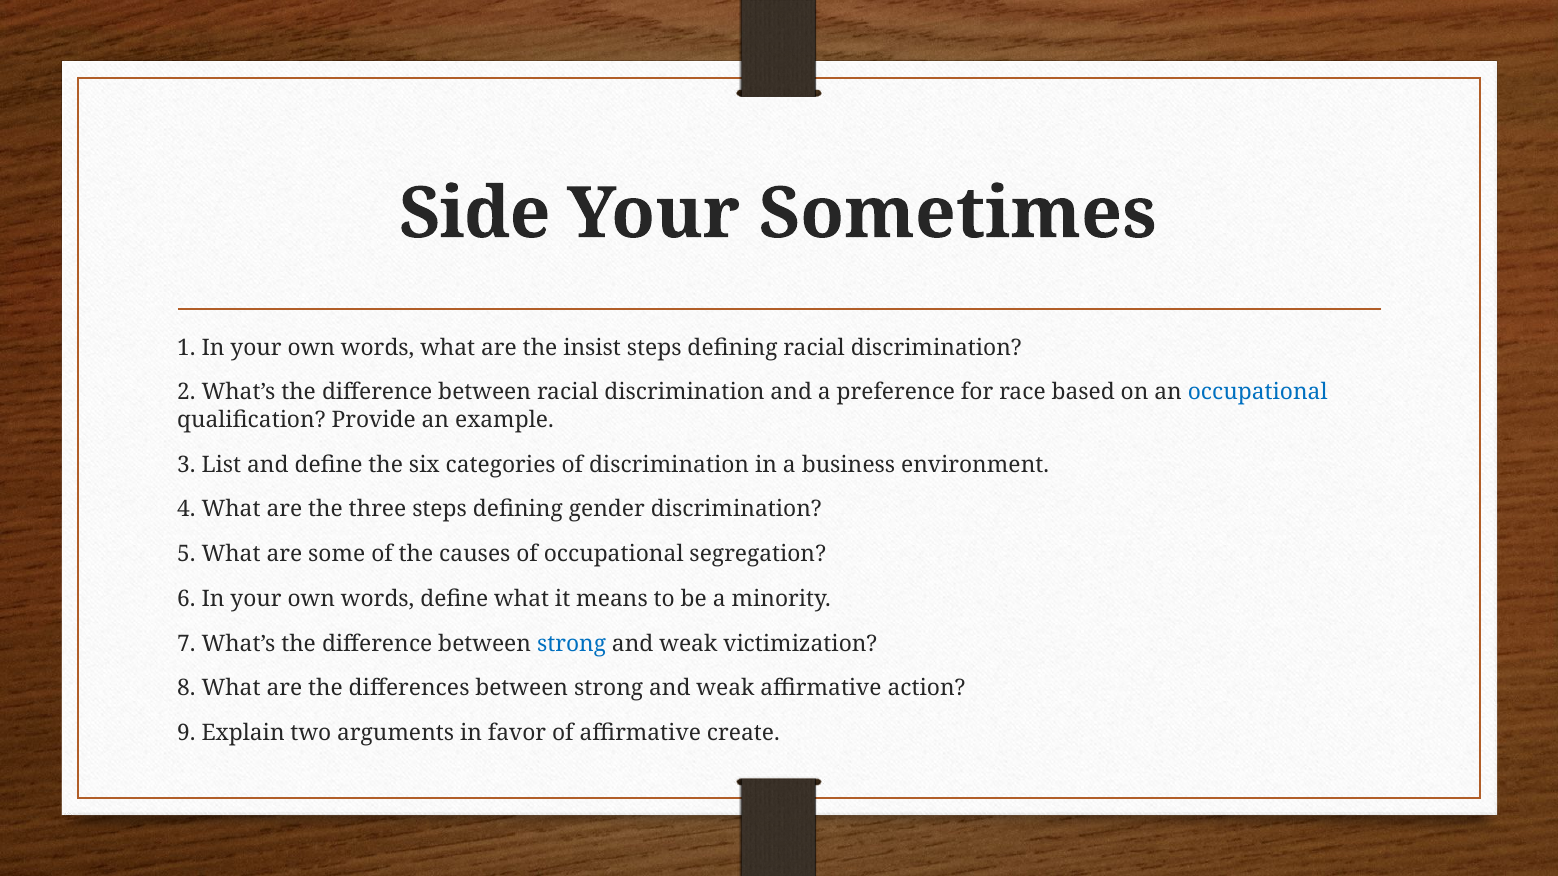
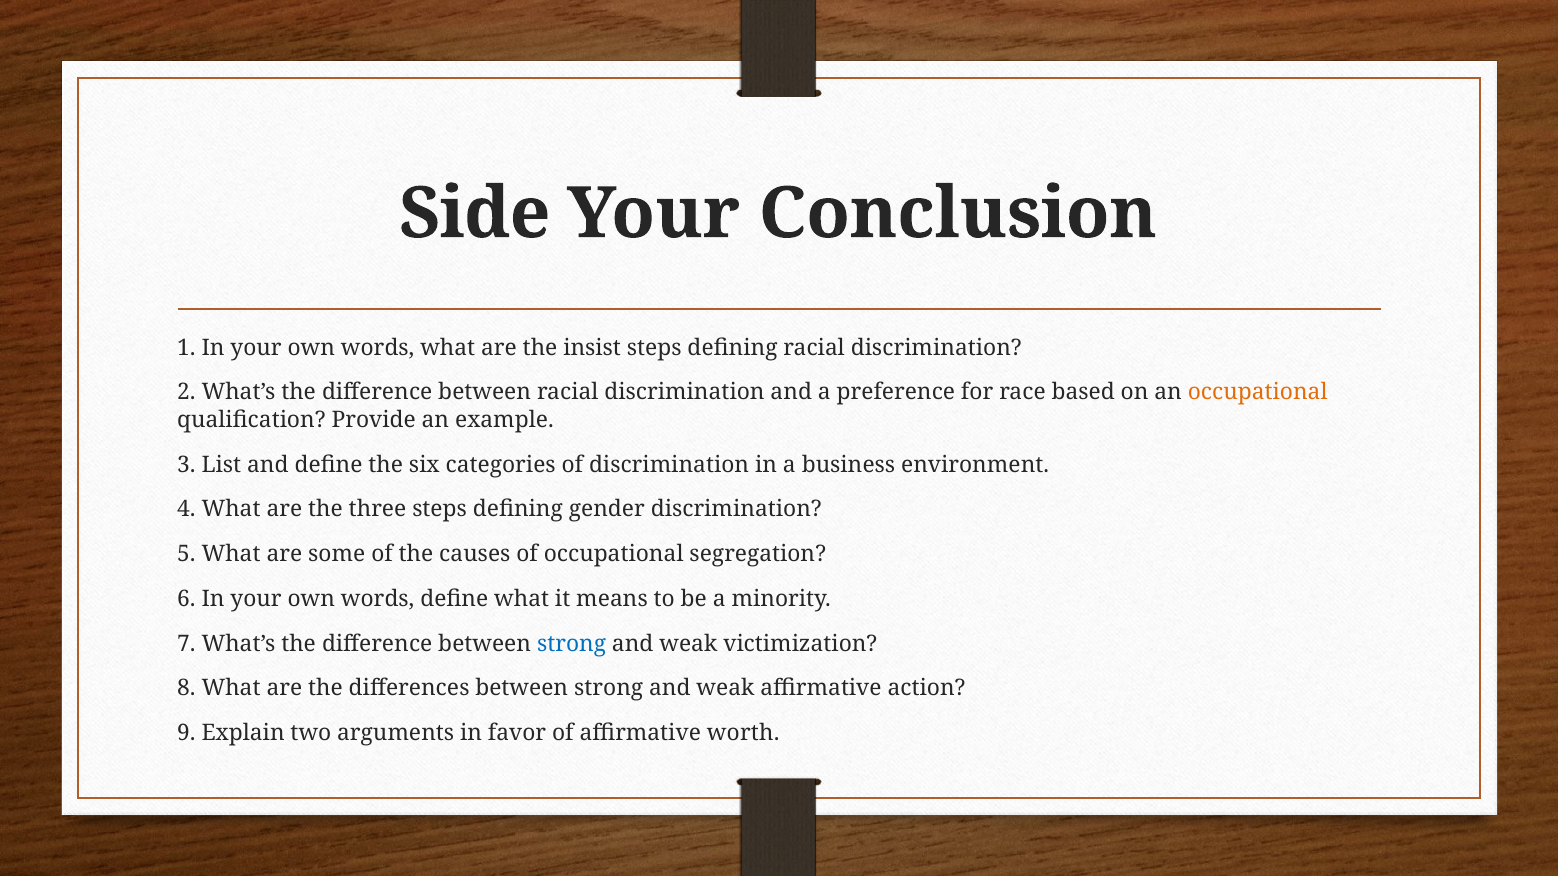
Sometimes: Sometimes -> Conclusion
occupational at (1258, 393) colour: blue -> orange
create: create -> worth
